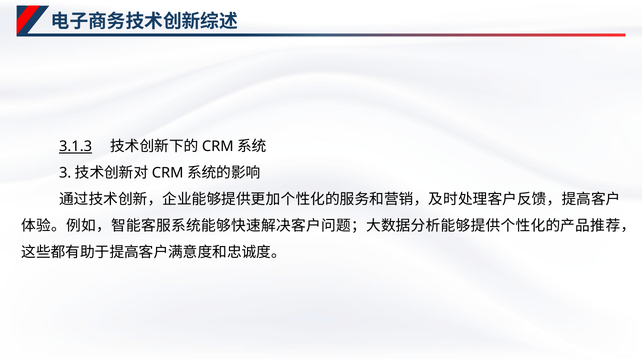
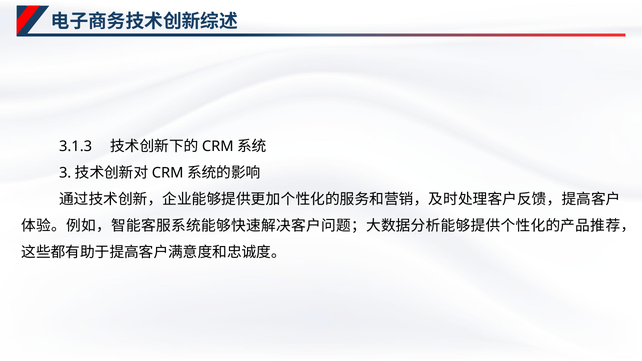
3.1.3 underline: present -> none
